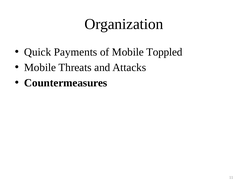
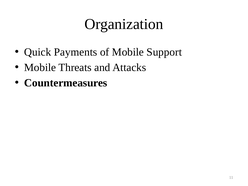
Toppled: Toppled -> Support
